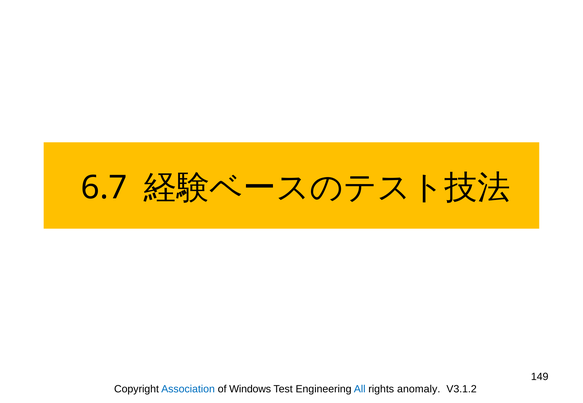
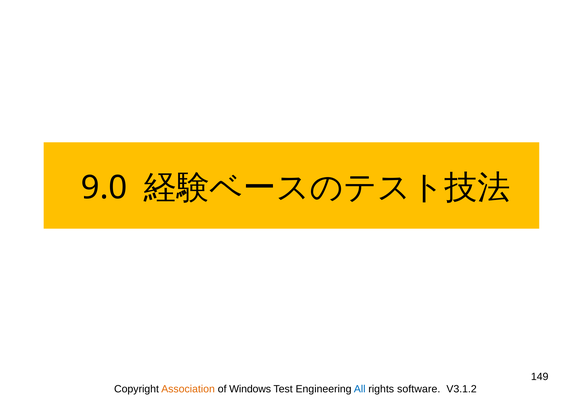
6.7: 6.7 -> 9.0
Association colour: blue -> orange
anomaly: anomaly -> software
